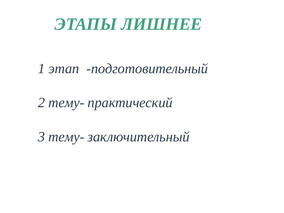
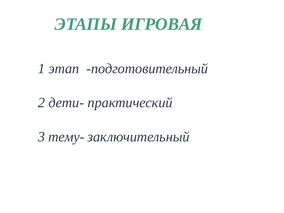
ЛИШНЕЕ: ЛИШНЕЕ -> ИГРОВАЯ
2 тему-: тему- -> дети-
